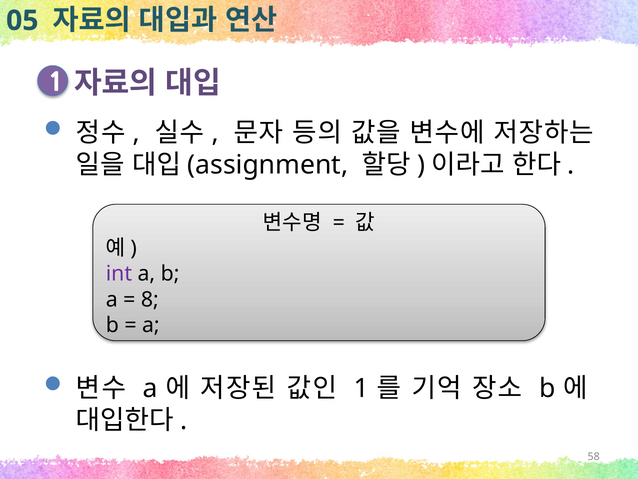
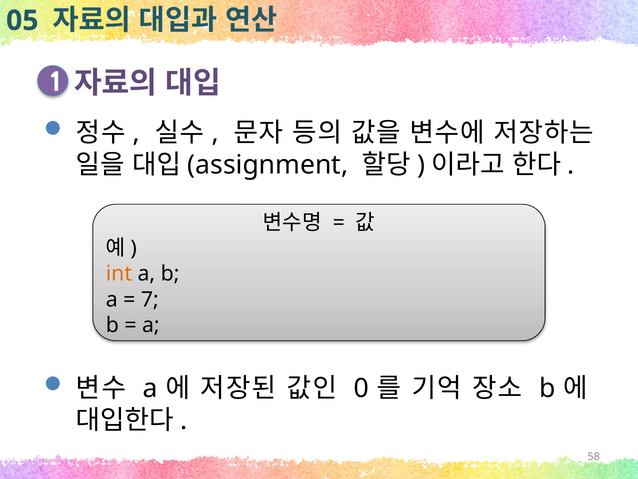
int colour: purple -> orange
8: 8 -> 7
1 at (361, 388): 1 -> 0
